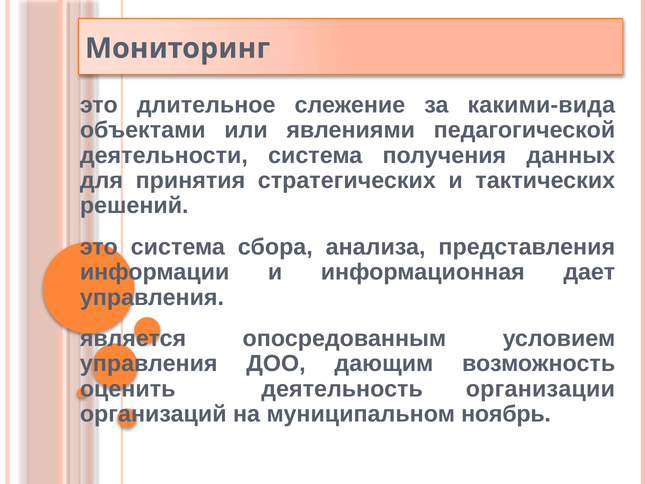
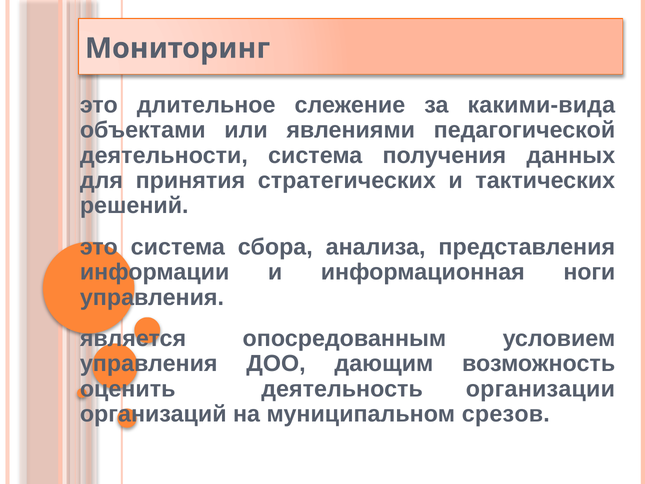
дает: дает -> ноги
ноябрь: ноябрь -> срезов
